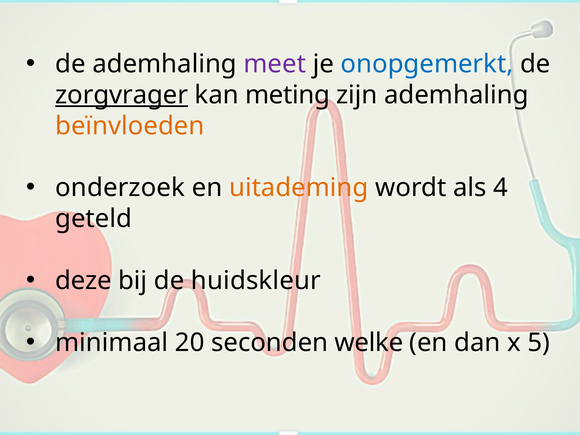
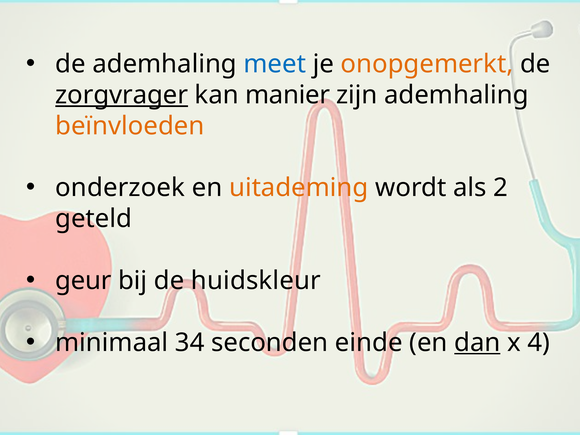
meet colour: purple -> blue
onopgemerkt colour: blue -> orange
meting: meting -> manier
4: 4 -> 2
deze: deze -> geur
20: 20 -> 34
welke: welke -> einde
dan underline: none -> present
5: 5 -> 4
